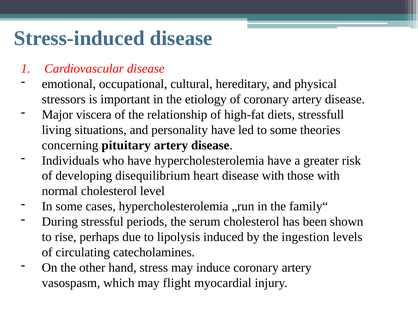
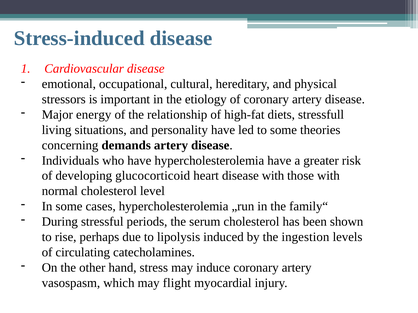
viscera: viscera -> energy
pituitary: pituitary -> demands
disequilibrium: disequilibrium -> glucocorticoid
